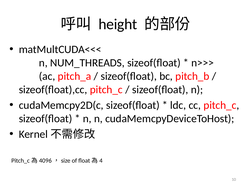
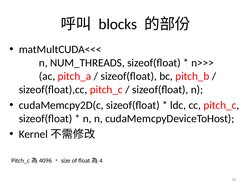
height: height -> blocks
